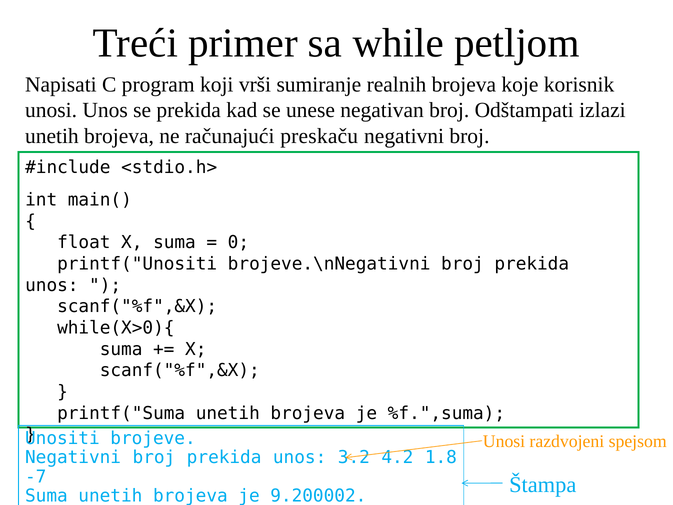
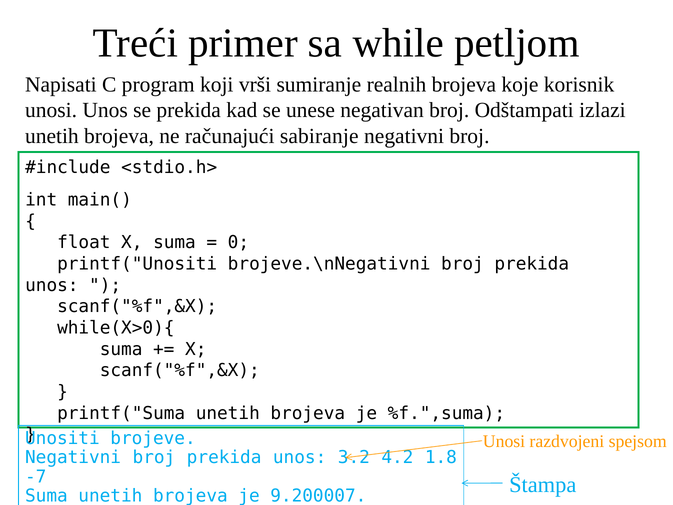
preskaču: preskaču -> sabiranje
9.200002: 9.200002 -> 9.200007
